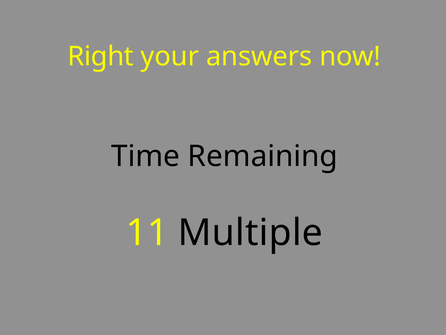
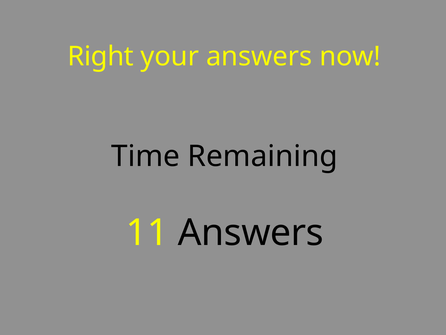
11 Multiple: Multiple -> Answers
